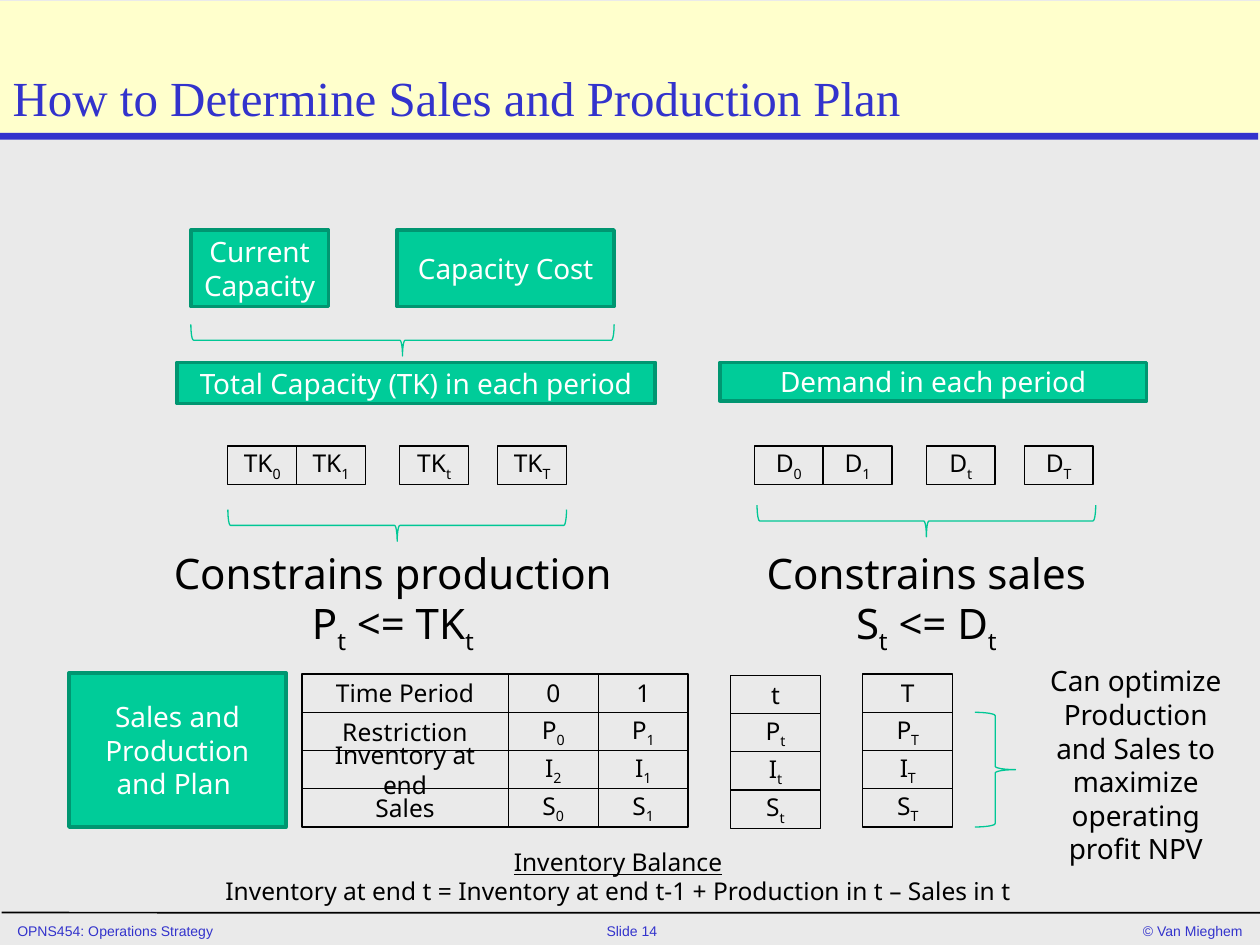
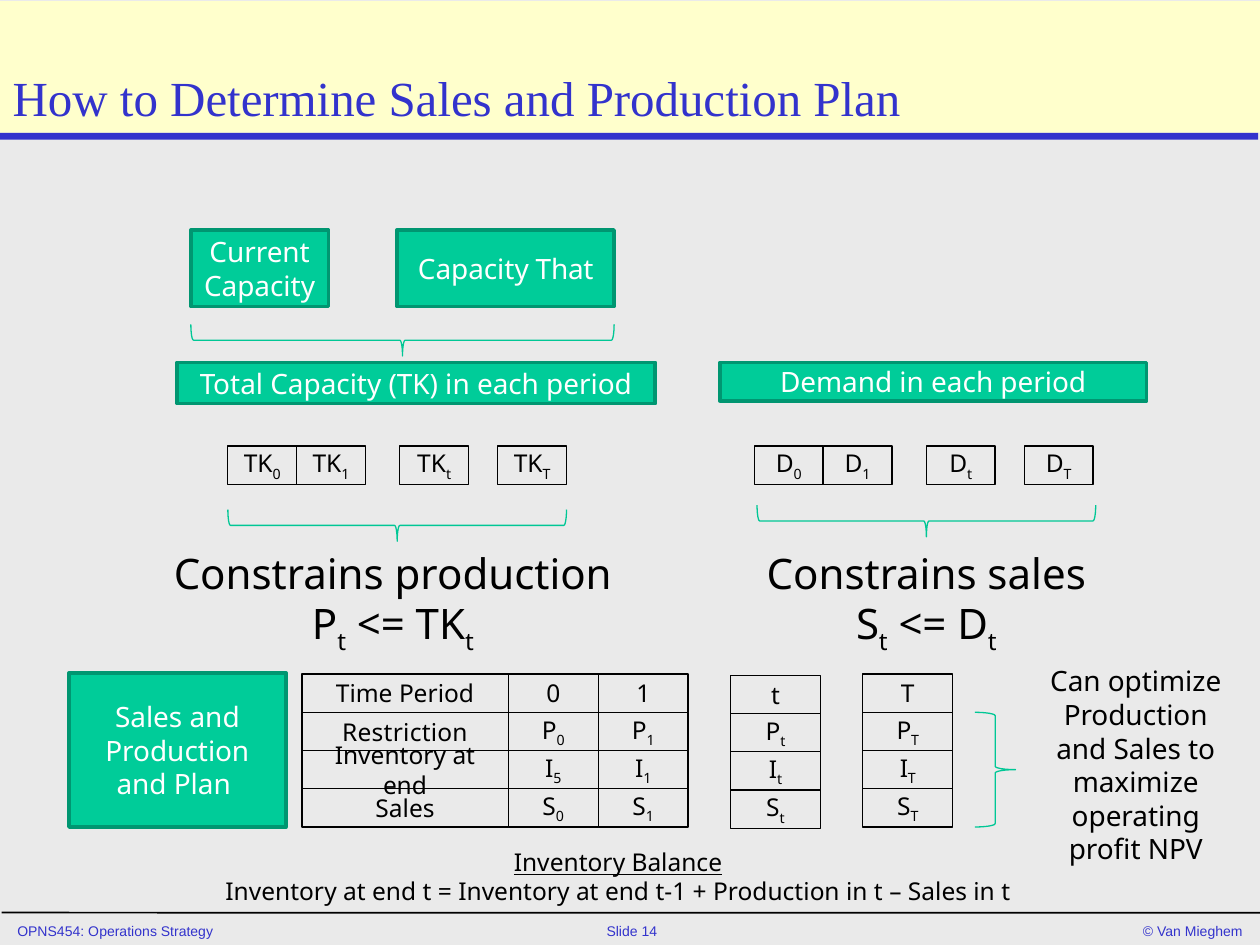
Cost: Cost -> That
2: 2 -> 5
